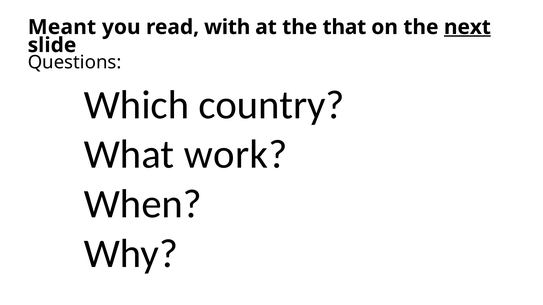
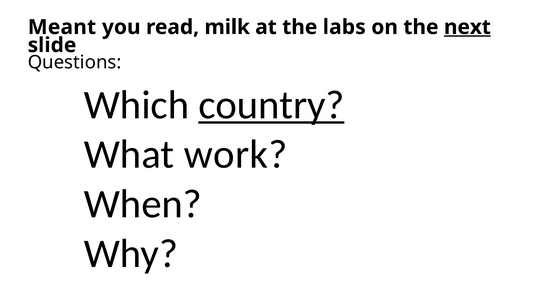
with: with -> milk
that: that -> labs
country underline: none -> present
